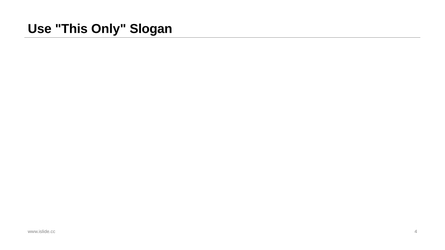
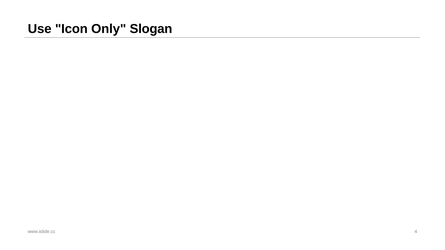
This: This -> Icon
